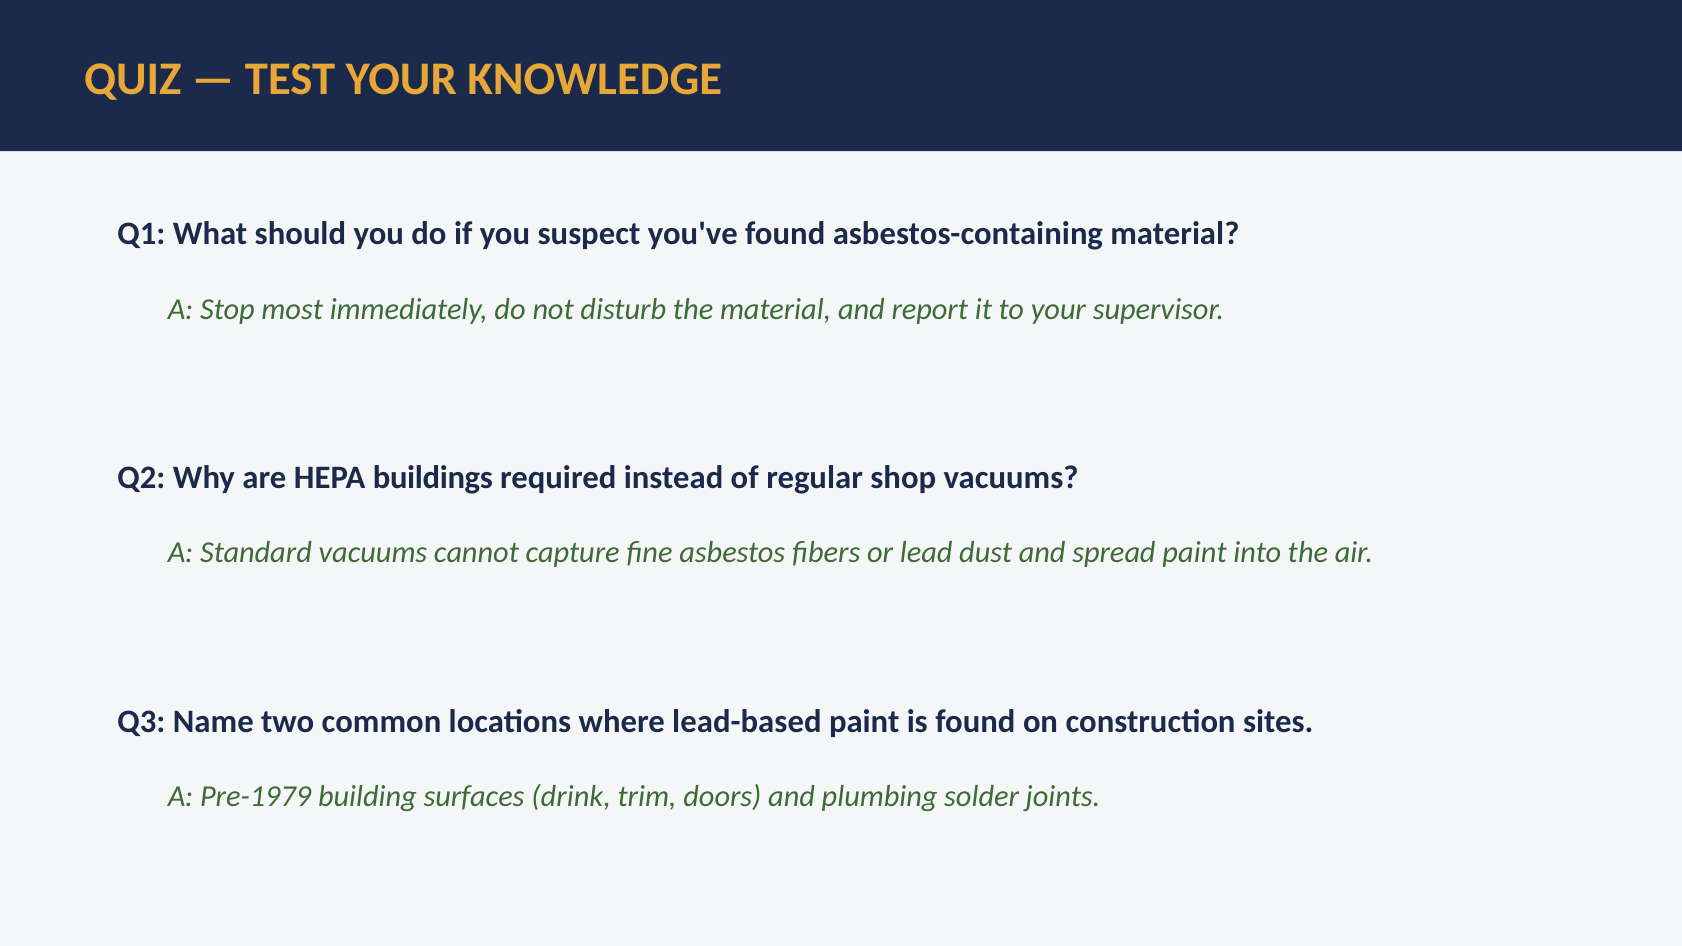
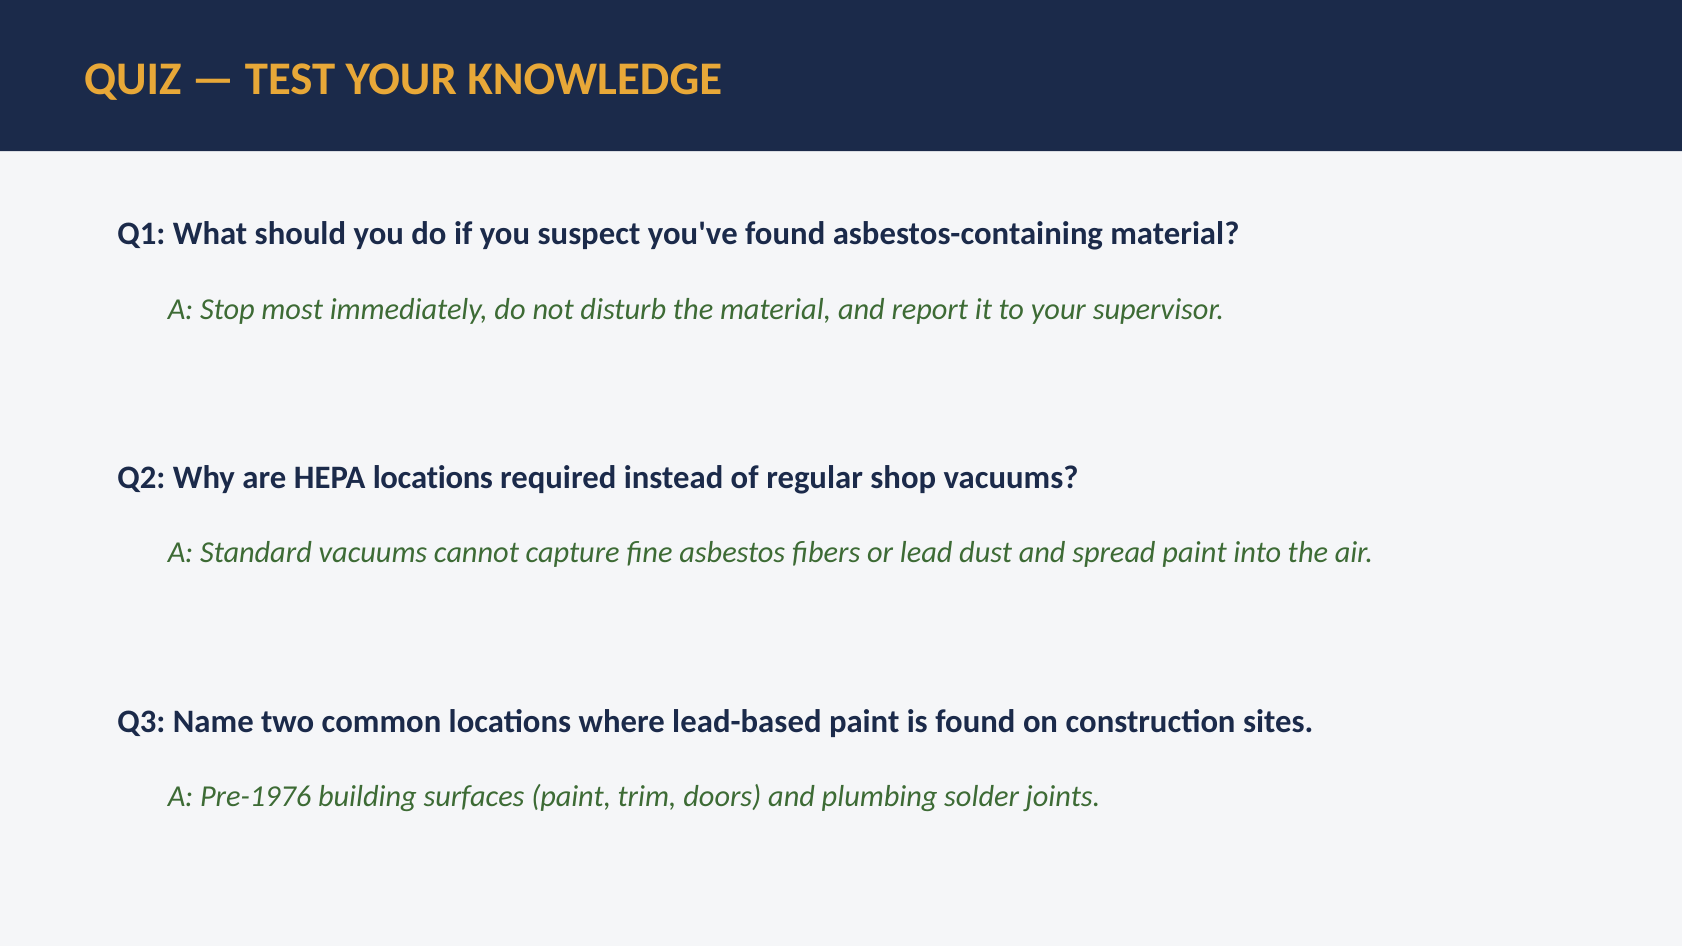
HEPA buildings: buildings -> locations
Pre-1979: Pre-1979 -> Pre-1976
surfaces drink: drink -> paint
